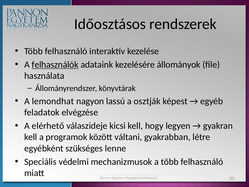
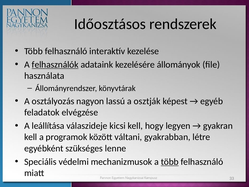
lemondhat: lemondhat -> osztályozás
elérhető: elérhető -> leállítása
több at (170, 162) underline: none -> present
